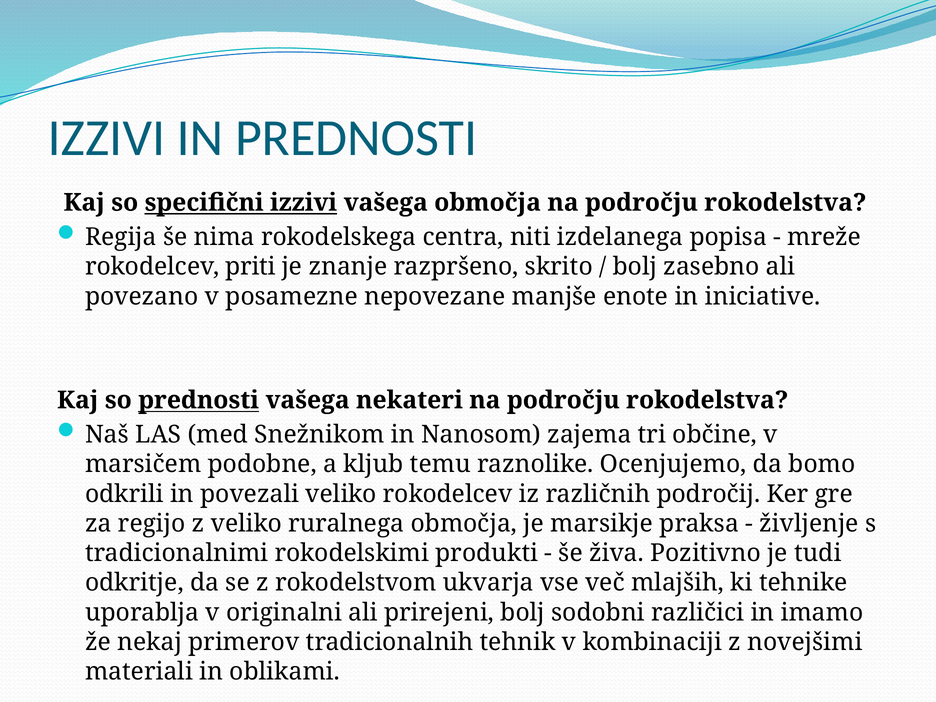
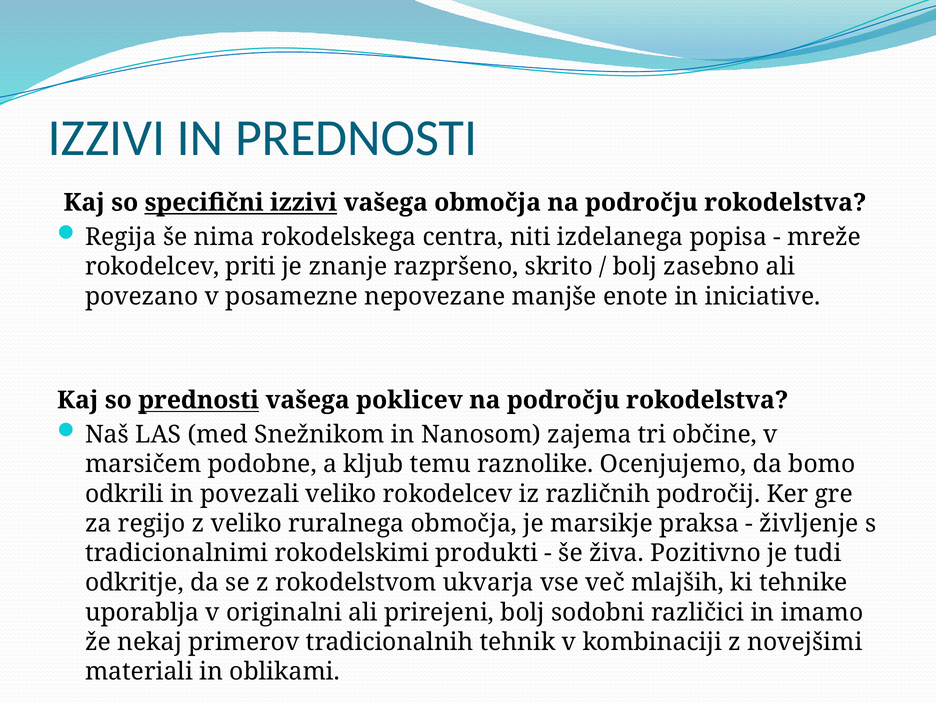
nekateri: nekateri -> poklicev
